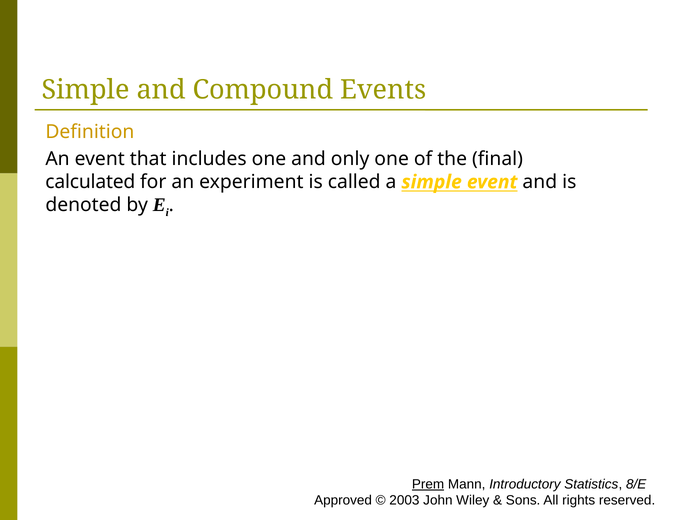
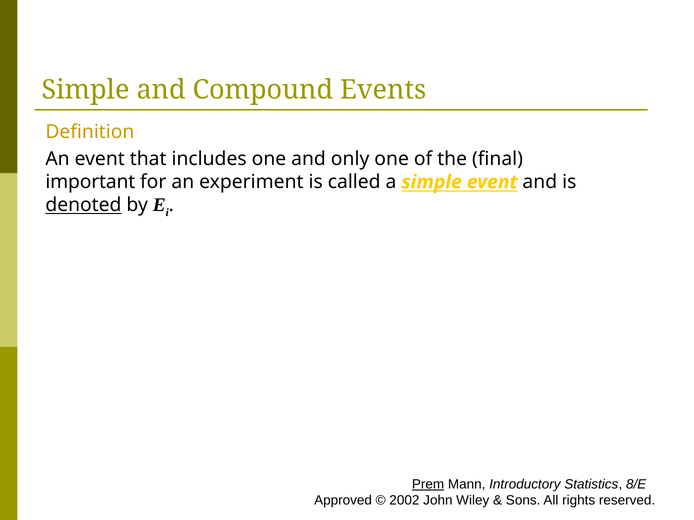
calculated: calculated -> important
denoted underline: none -> present
2003: 2003 -> 2002
